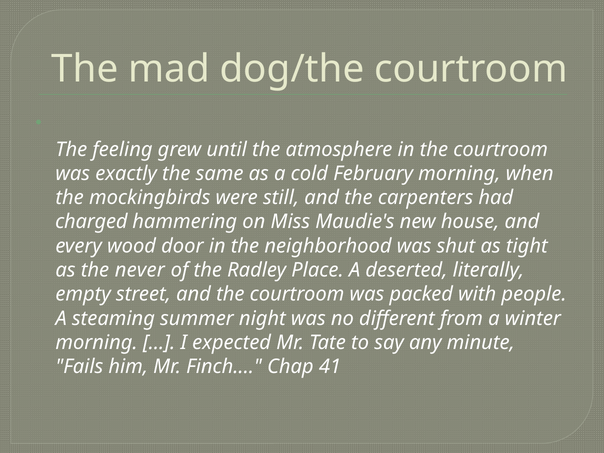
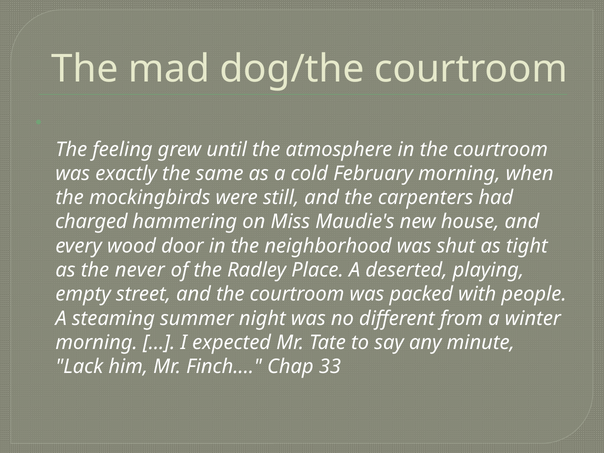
literally: literally -> playing
Fails: Fails -> Lack
41: 41 -> 33
